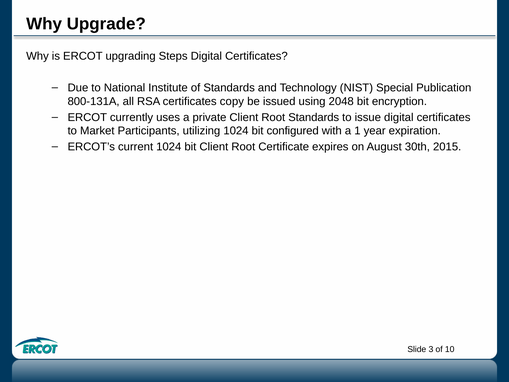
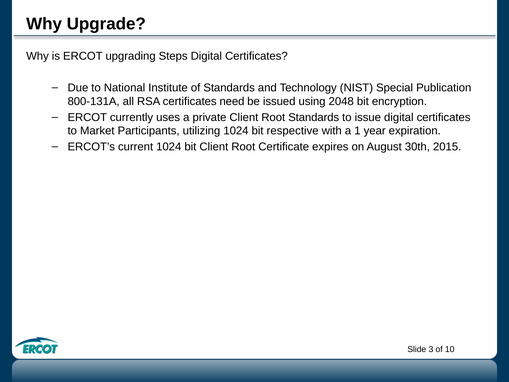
copy: copy -> need
configured: configured -> respective
